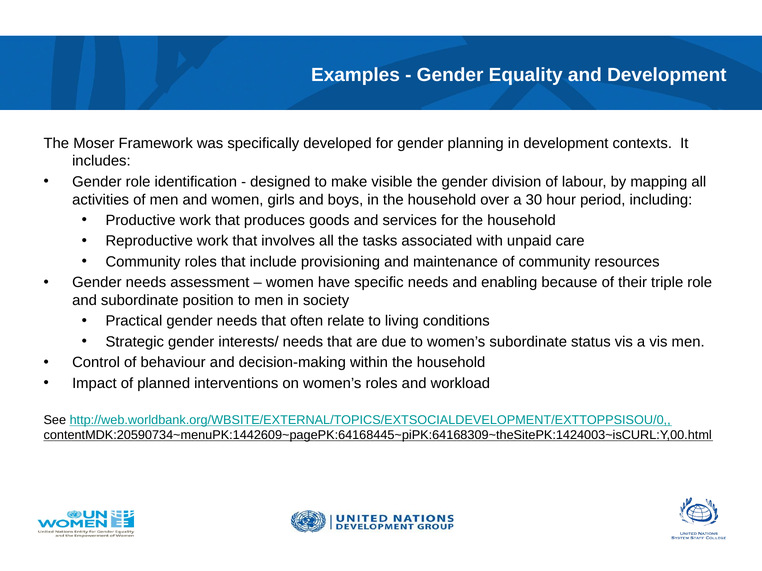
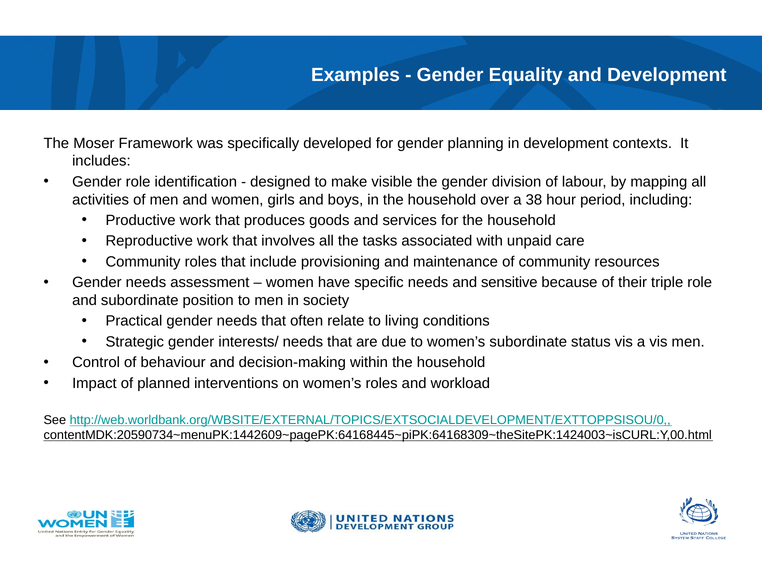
30: 30 -> 38
enabling: enabling -> sensitive
